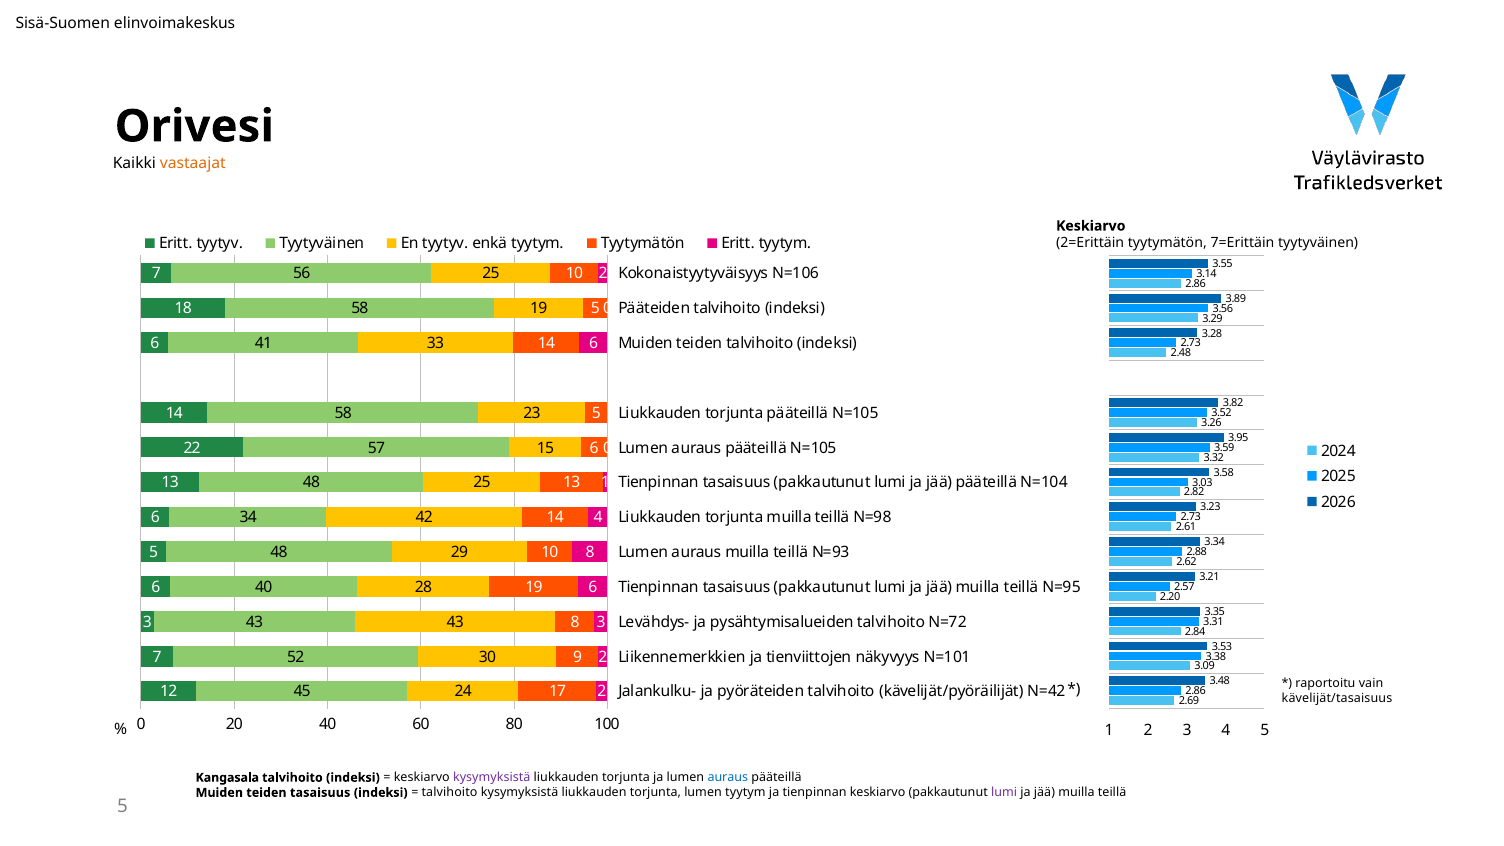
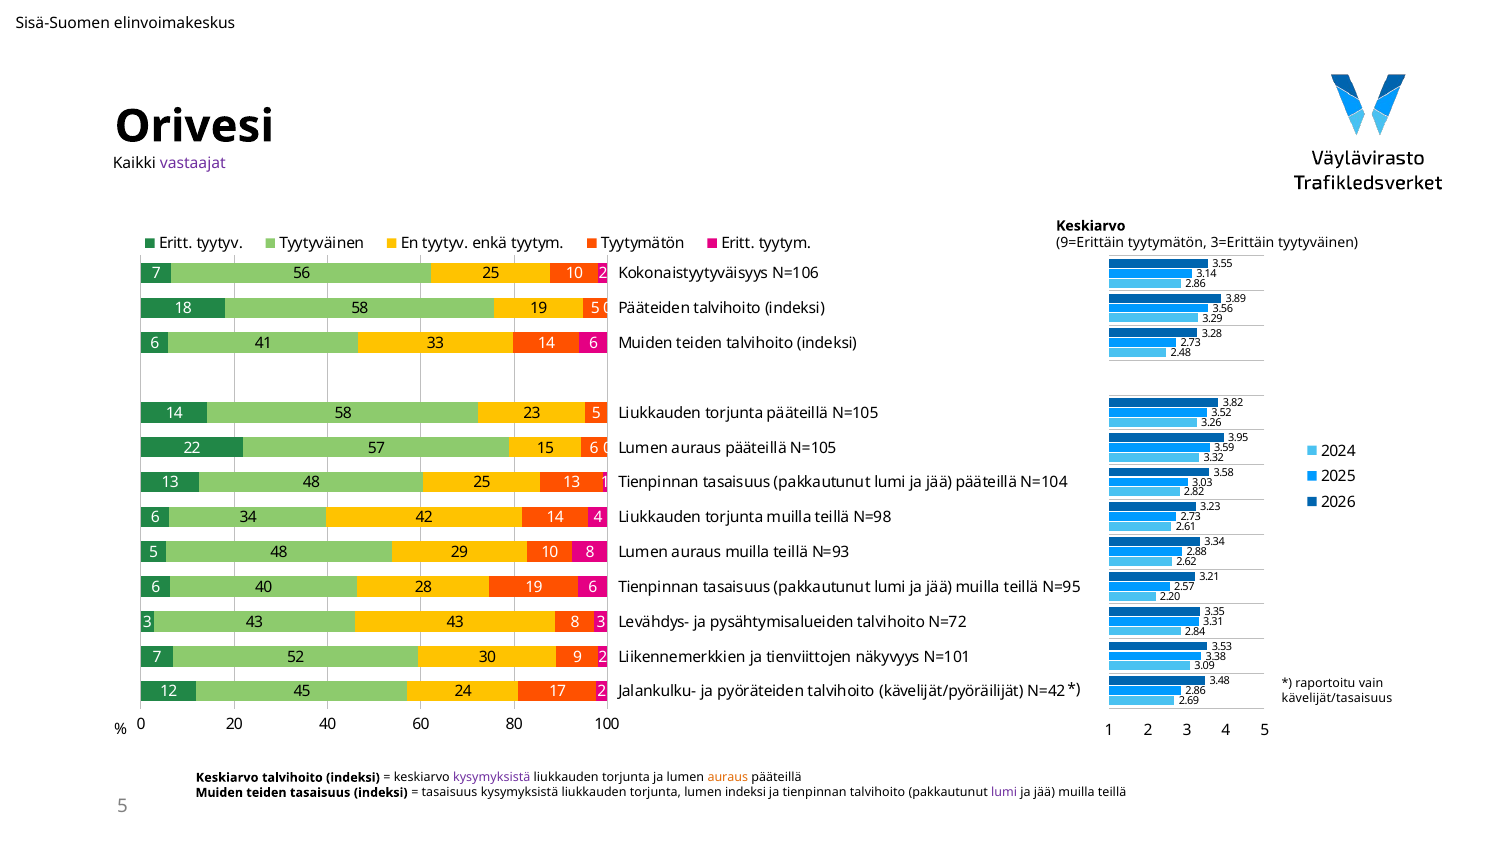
vastaajat colour: orange -> purple
2=Erittäin: 2=Erittäin -> 9=Erittäin
7=Erittäin: 7=Erittäin -> 3=Erittäin
Kangasala at (227, 778): Kangasala -> Keskiarvo
auraus at (728, 778) colour: blue -> orange
talvihoito at (450, 793): talvihoito -> tasaisuus
lumen tyytym: tyytym -> indeksi
tienpinnan keskiarvo: keskiarvo -> talvihoito
